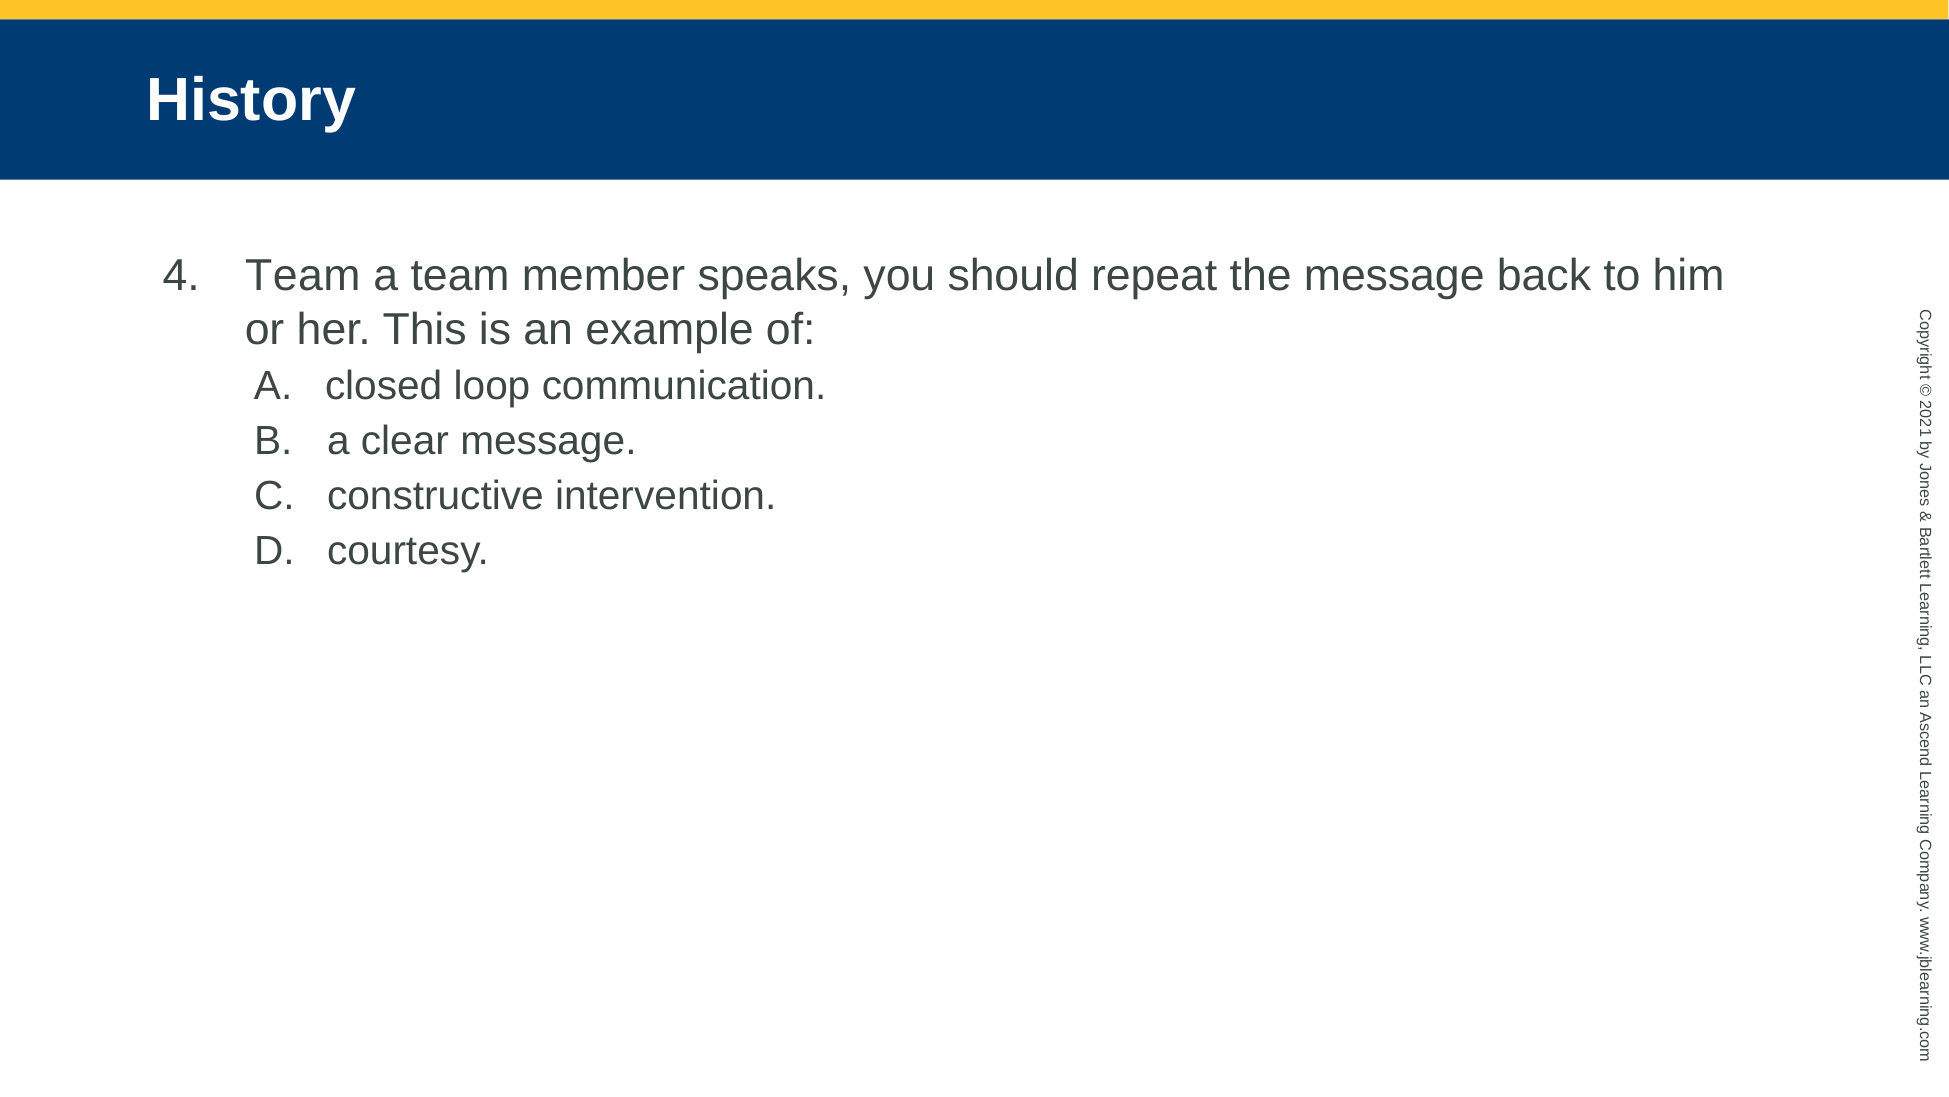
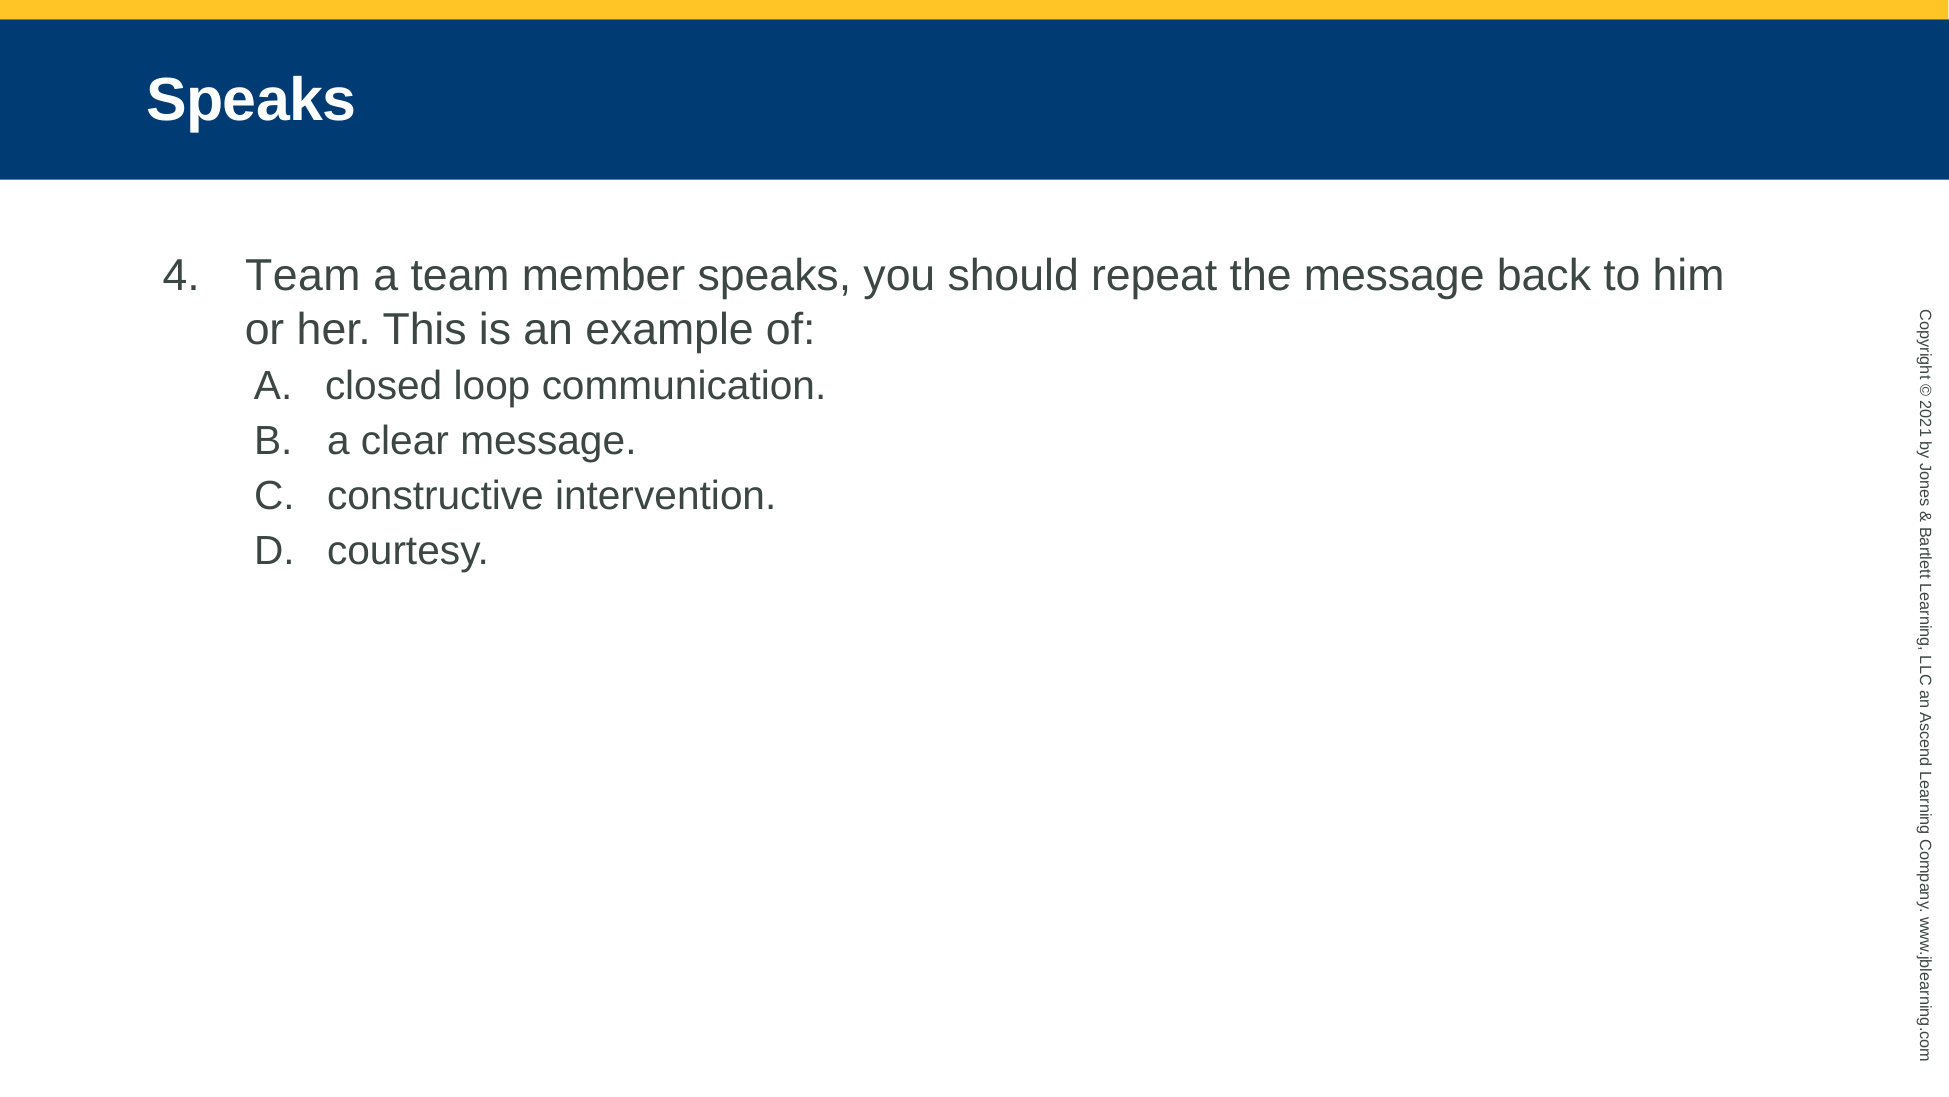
History at (251, 100): History -> Speaks
